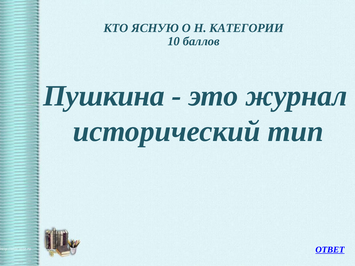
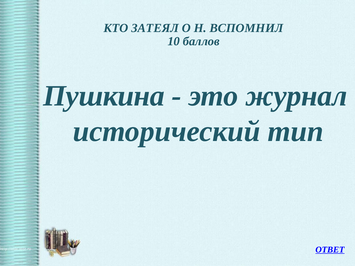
ЯСНУЮ: ЯСНУЮ -> ЗАТЕЯЛ
КАТЕГОРИИ: КАТЕГОРИИ -> ВСПОМНИЛ
